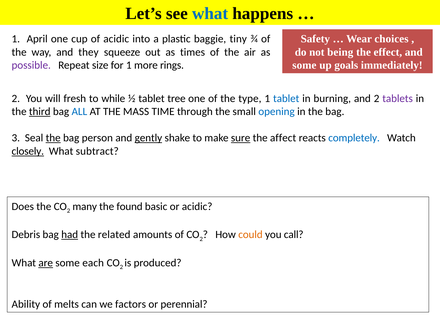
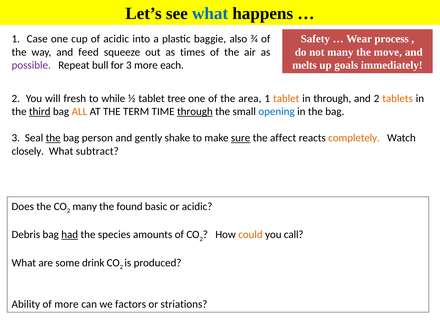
choices: choices -> process
April: April -> Case
tiny: tiny -> also
not being: being -> many
effect: effect -> move
they: they -> feed
some at (304, 65): some -> melts
size: size -> bull
for 1: 1 -> 3
rings: rings -> each
type: type -> area
tablet at (286, 98) colour: blue -> orange
in burning: burning -> through
tablets colour: purple -> orange
ALL colour: blue -> orange
MASS: MASS -> TERM
through at (195, 112) underline: none -> present
gently underline: present -> none
completely colour: blue -> orange
closely underline: present -> none
related: related -> species
are underline: present -> none
each: each -> drink
of melts: melts -> more
perennial: perennial -> striations
